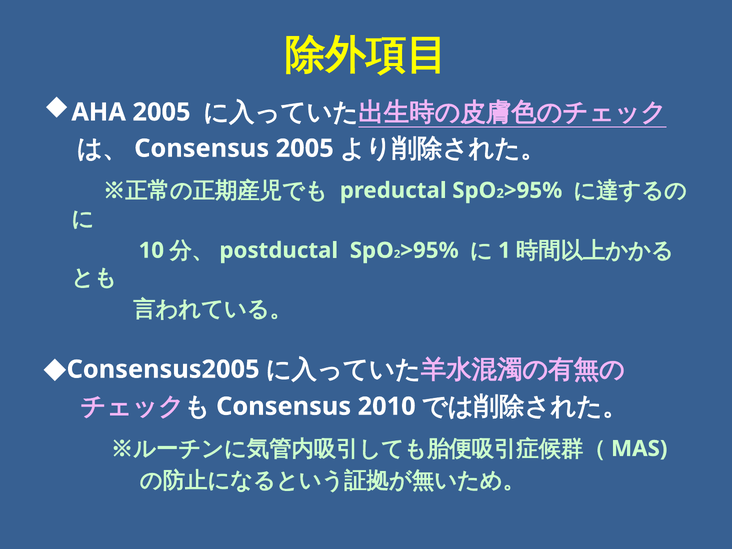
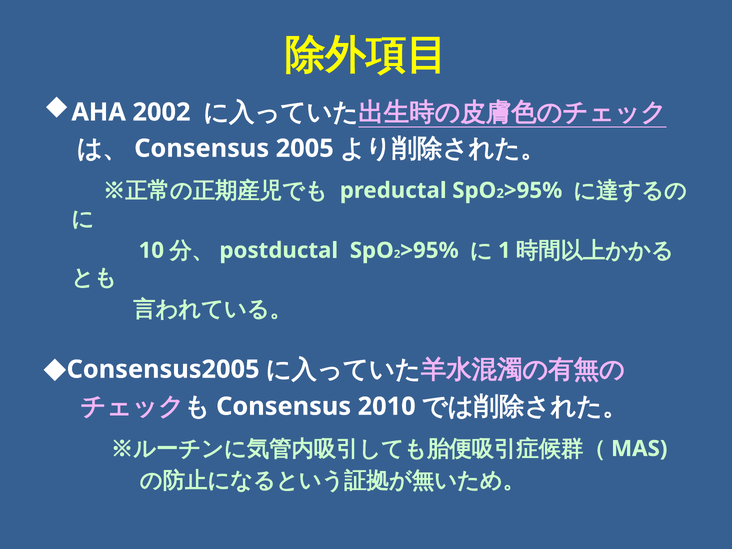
AHA 2005: 2005 -> 2002
